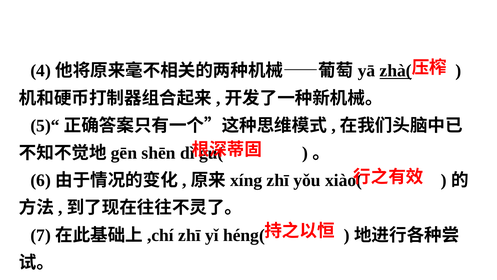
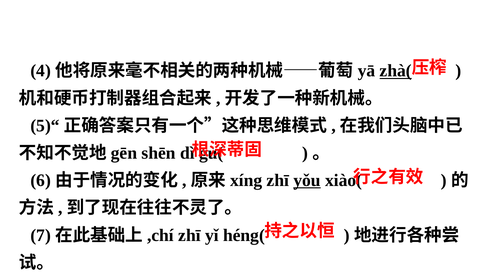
yǒu underline: none -> present
